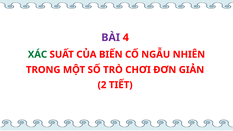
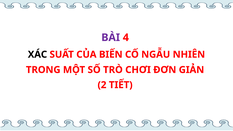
XÁC colour: green -> black
